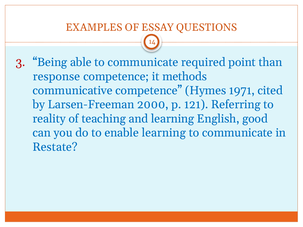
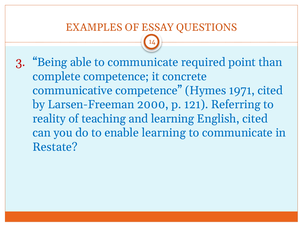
response: response -> complete
methods: methods -> concrete
English good: good -> cited
